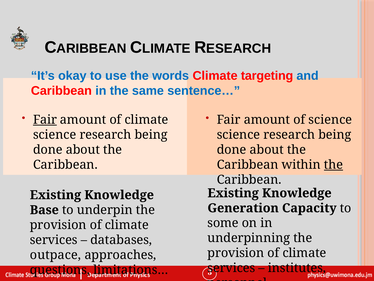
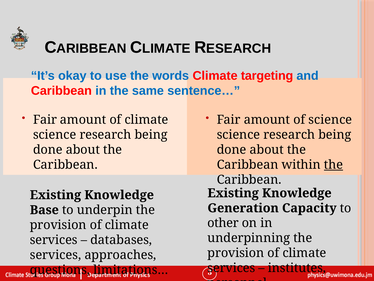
Fair at (45, 120) underline: present -> none
some: some -> other
outpace at (55, 255): outpace -> services
